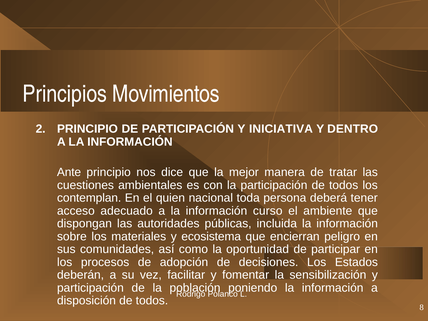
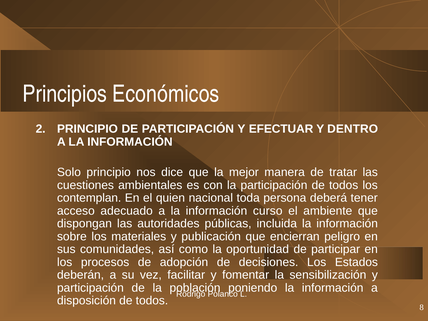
Movimientos: Movimientos -> Económicos
INICIATIVA: INICIATIVA -> EFECTUAR
Ante: Ante -> Solo
ecosistema: ecosistema -> publicación
